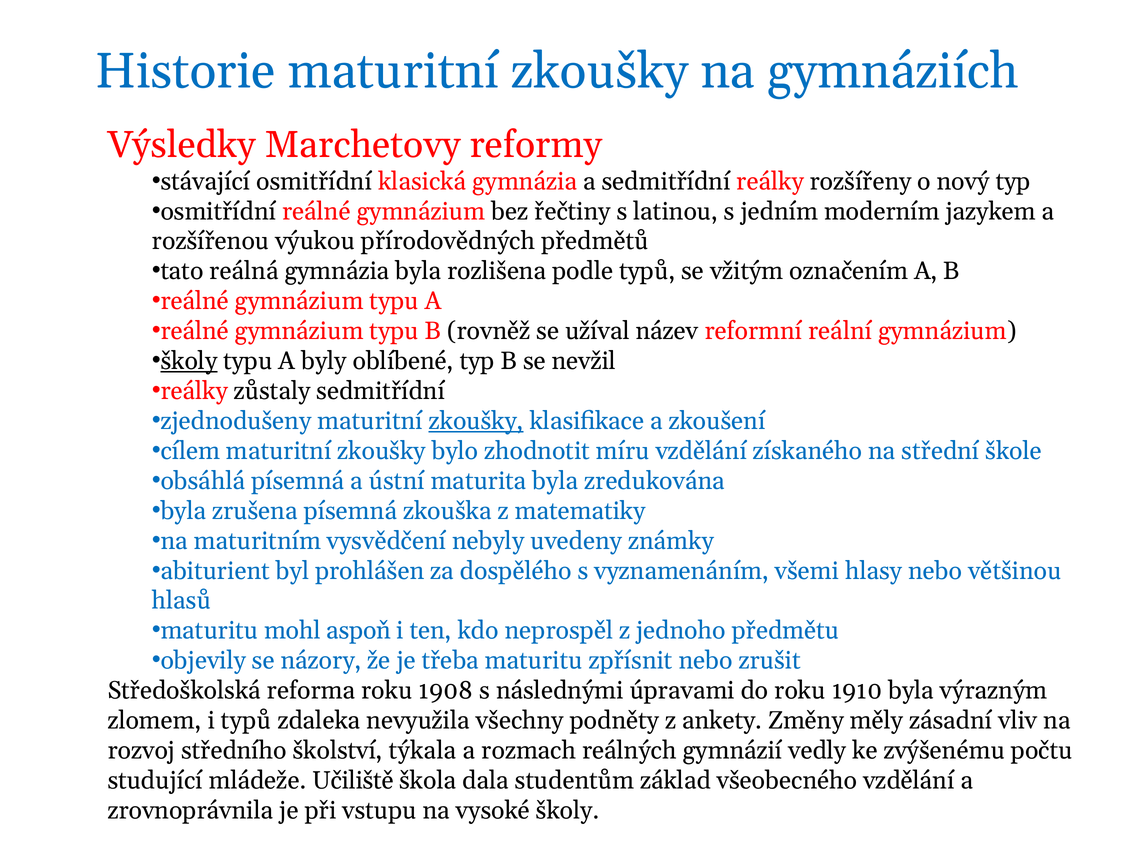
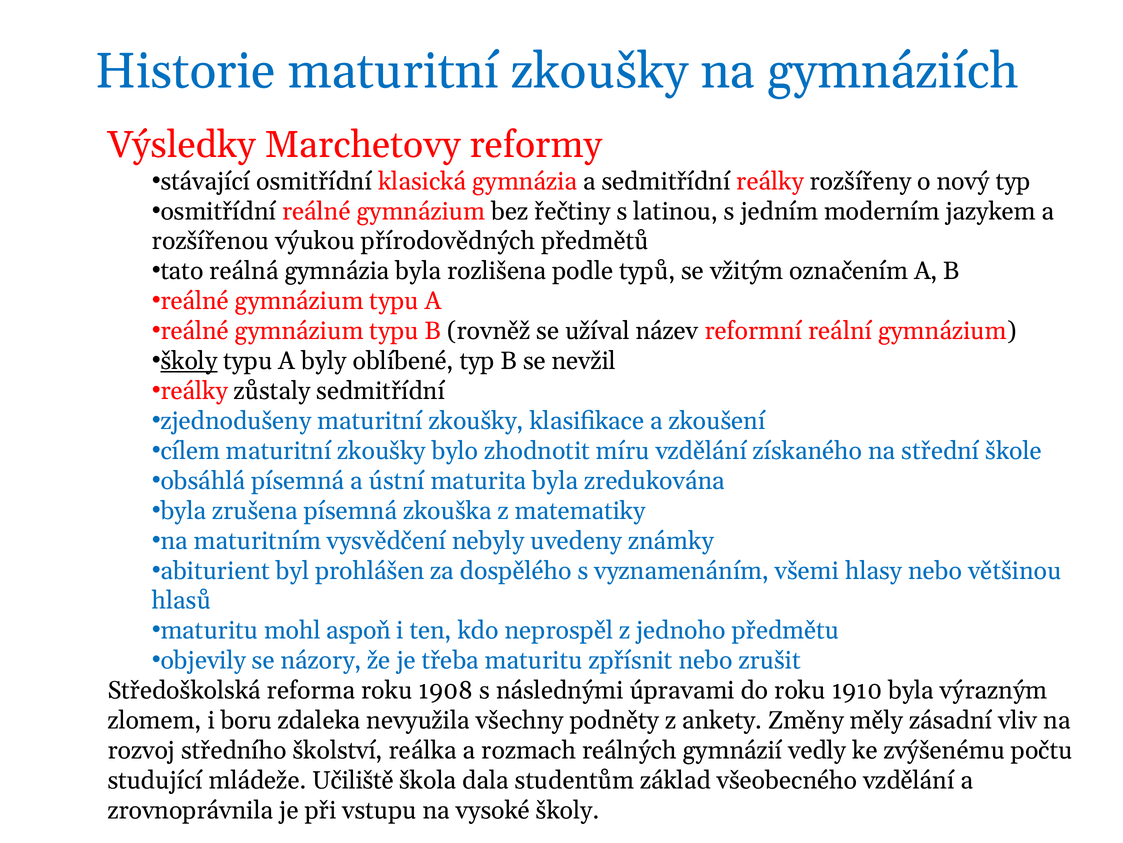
zkoušky at (476, 421) underline: present -> none
i typů: typů -> boru
týkala: týkala -> reálka
